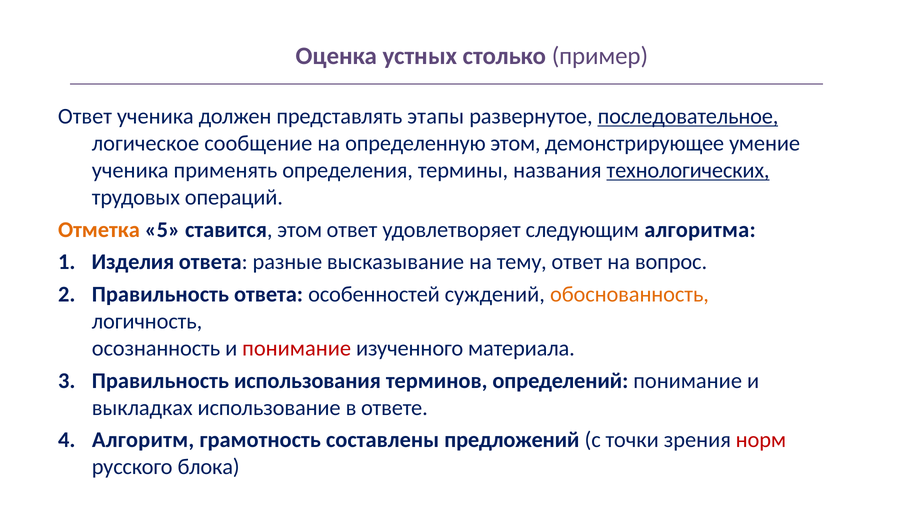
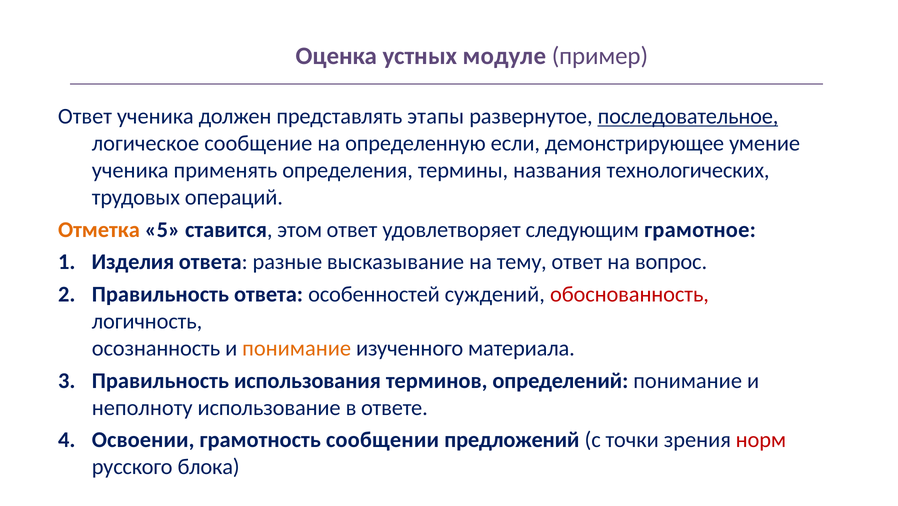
столько: столько -> модуле
определенную этом: этом -> если
технологических underline: present -> none
алгоритма: алгоритма -> грамотное
обоснованность colour: orange -> red
понимание at (297, 348) colour: red -> orange
выкладках: выкладках -> неполноту
Алгоритм: Алгоритм -> Освоении
составлены: составлены -> сообщении
